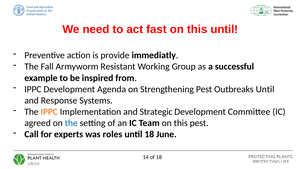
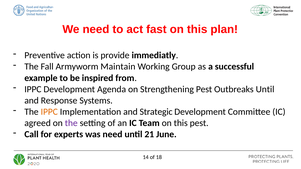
this until: until -> plan
Resistant: Resistant -> Maintain
the at (71, 123) colour: blue -> purple
was roles: roles -> need
until 18: 18 -> 21
